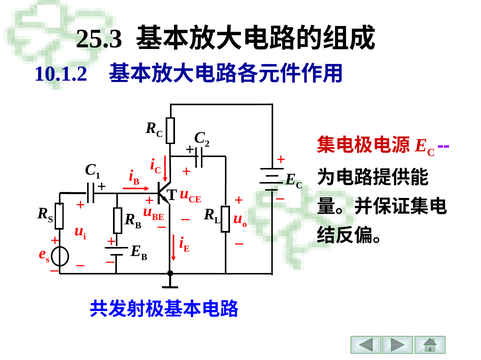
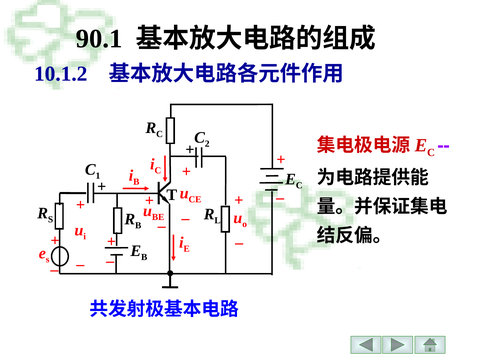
25.3: 25.3 -> 90.1
